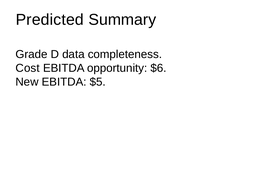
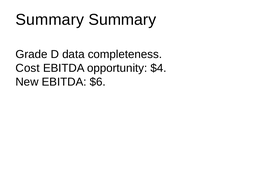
Predicted at (50, 20): Predicted -> Summary
$6: $6 -> $4
$5: $5 -> $6
